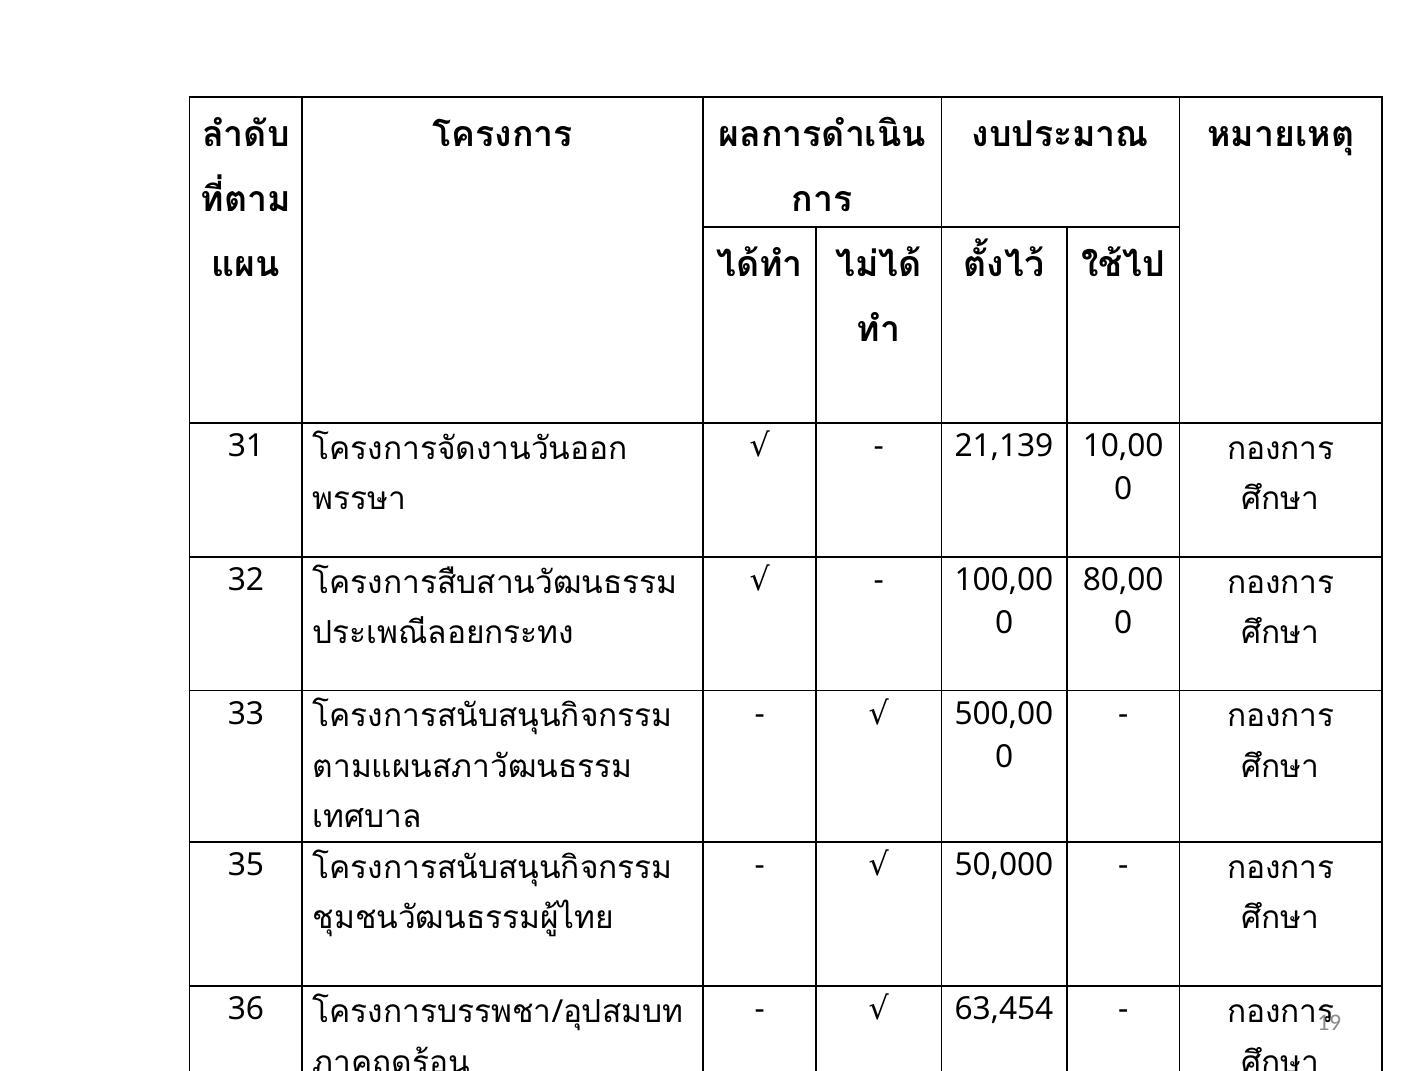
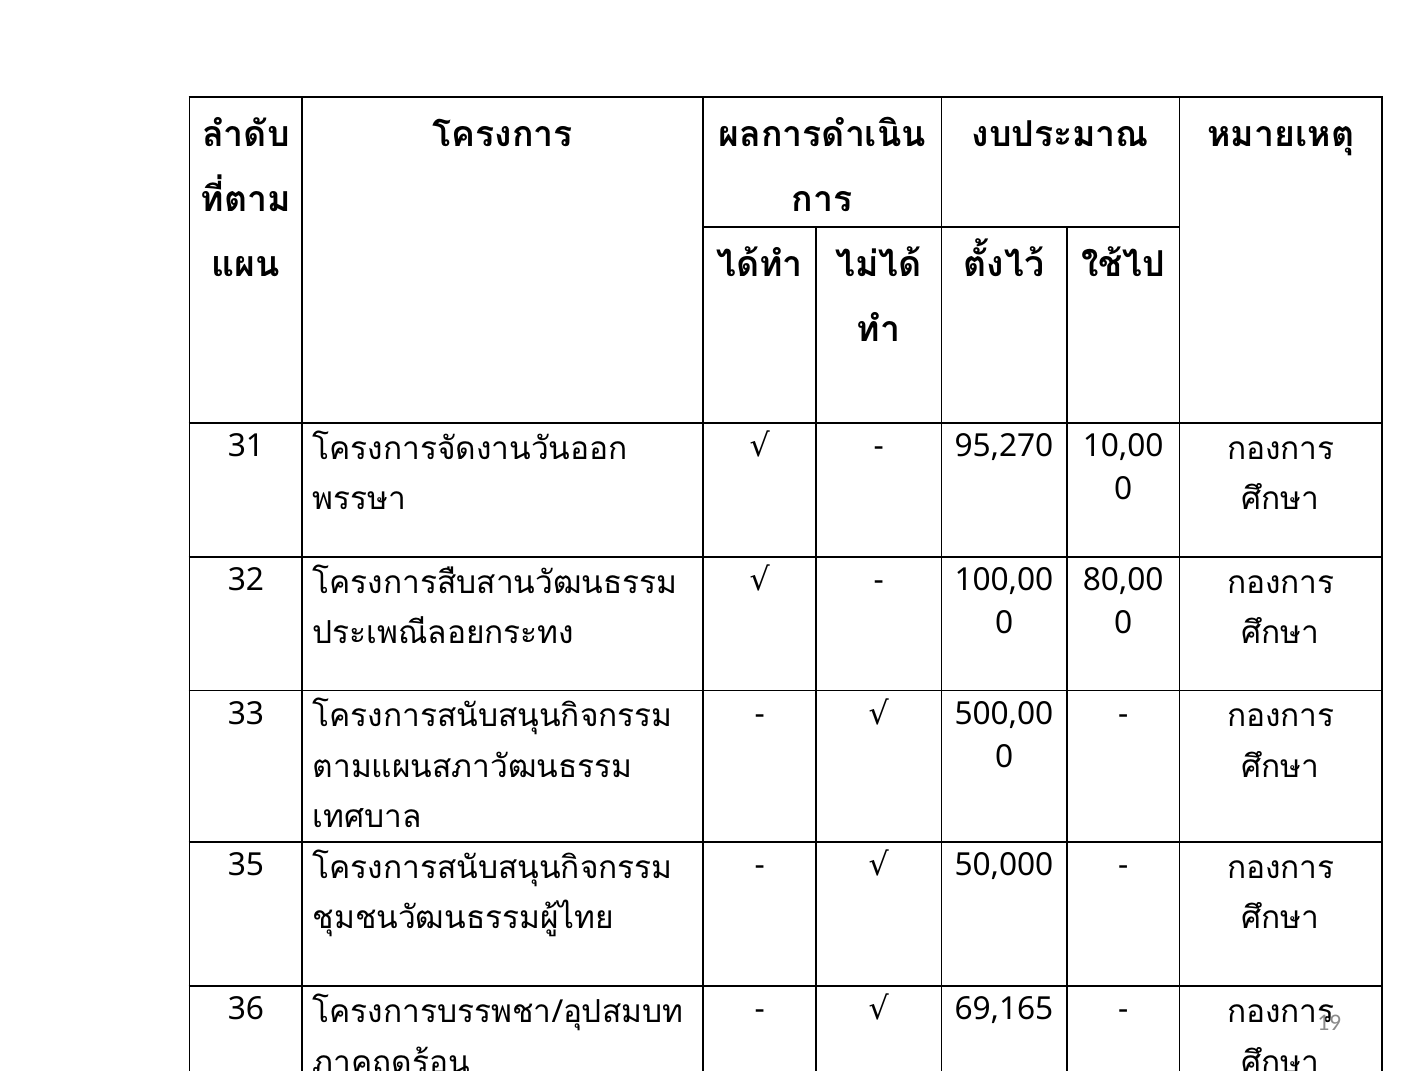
21,139: 21,139 -> 95,270
63,454: 63,454 -> 69,165
